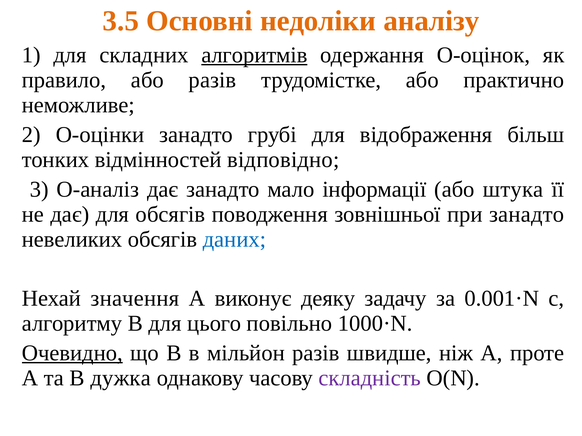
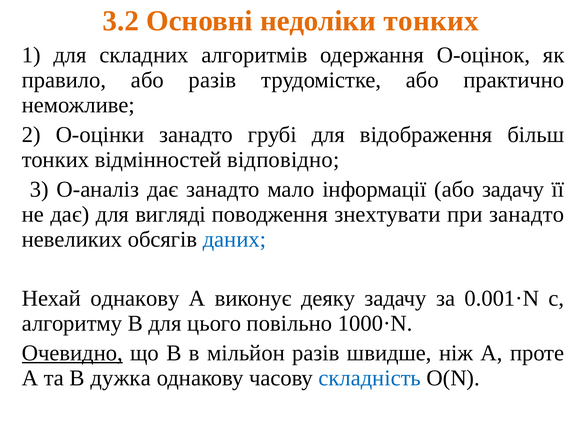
3.5: 3.5 -> 3.2
недоліки аналізу: аналізу -> тонких
алгоритмів underline: present -> none
або штука: штука -> задачу
для обсягів: обсягів -> вигляді
зовнішньої: зовнішньої -> знехтувати
Нехай значення: значення -> однакову
складність colour: purple -> blue
